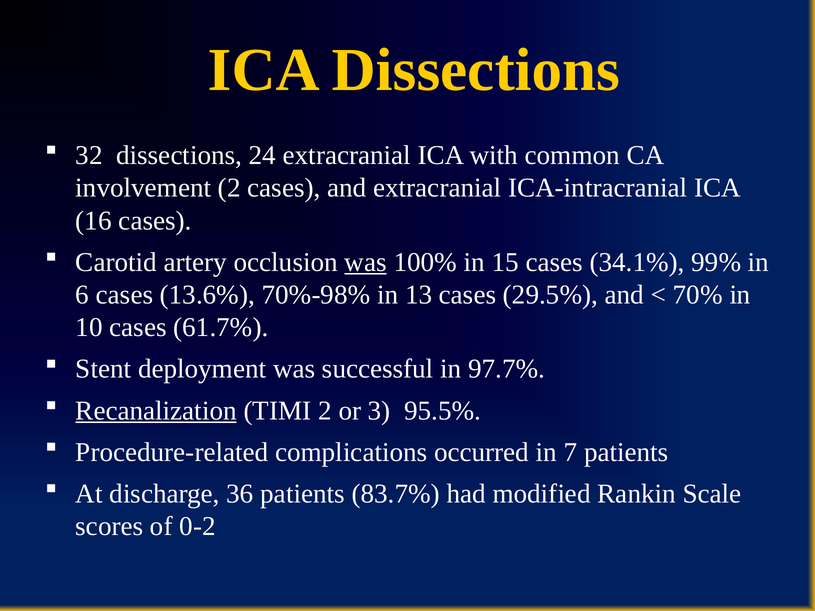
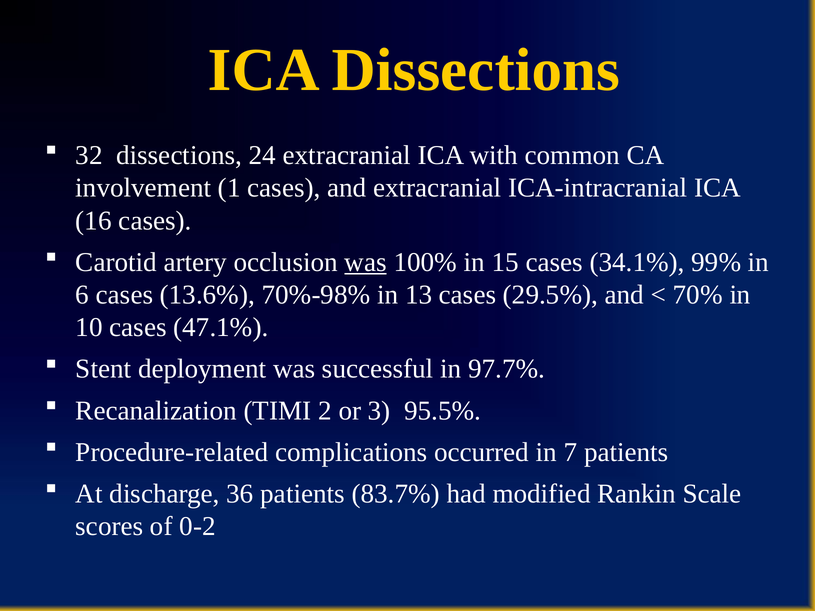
involvement 2: 2 -> 1
61.7%: 61.7% -> 47.1%
Recanalization underline: present -> none
